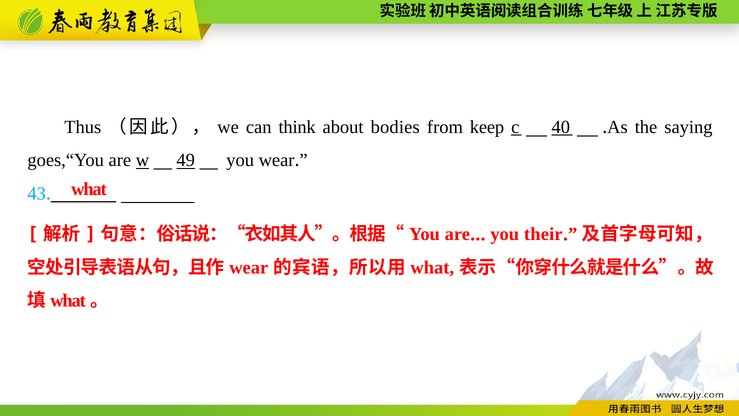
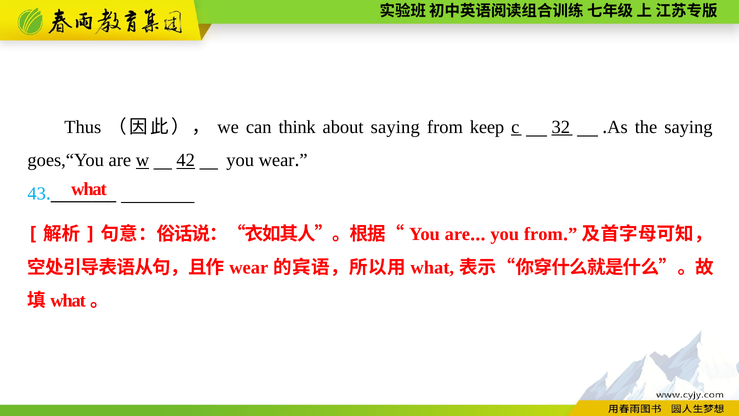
about bodies: bodies -> saying
40: 40 -> 32
49: 49 -> 42
you their: their -> from
